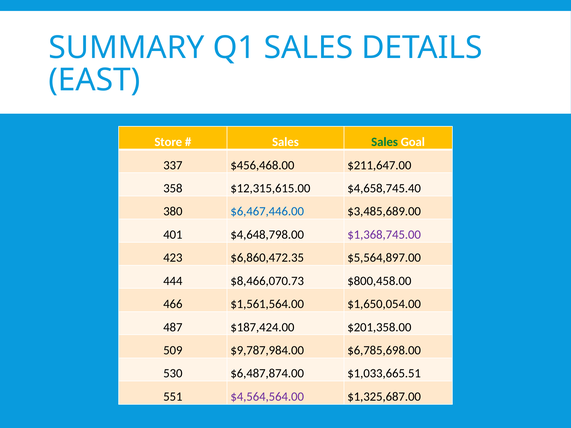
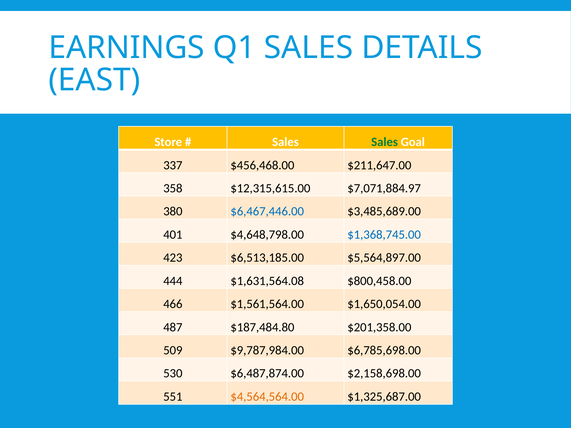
SUMMARY: SUMMARY -> EARNINGS
$4,658,745.40: $4,658,745.40 -> $7,071,884.97
$1,368,745.00 colour: purple -> blue
$6,860,472.35: $6,860,472.35 -> $6,513,185.00
$8,466,070.73: $8,466,070.73 -> $1,631,564.08
$187,424.00: $187,424.00 -> $187,484.80
$1,033,665.51: $1,033,665.51 -> $2,158,698.00
$4,564,564.00 colour: purple -> orange
